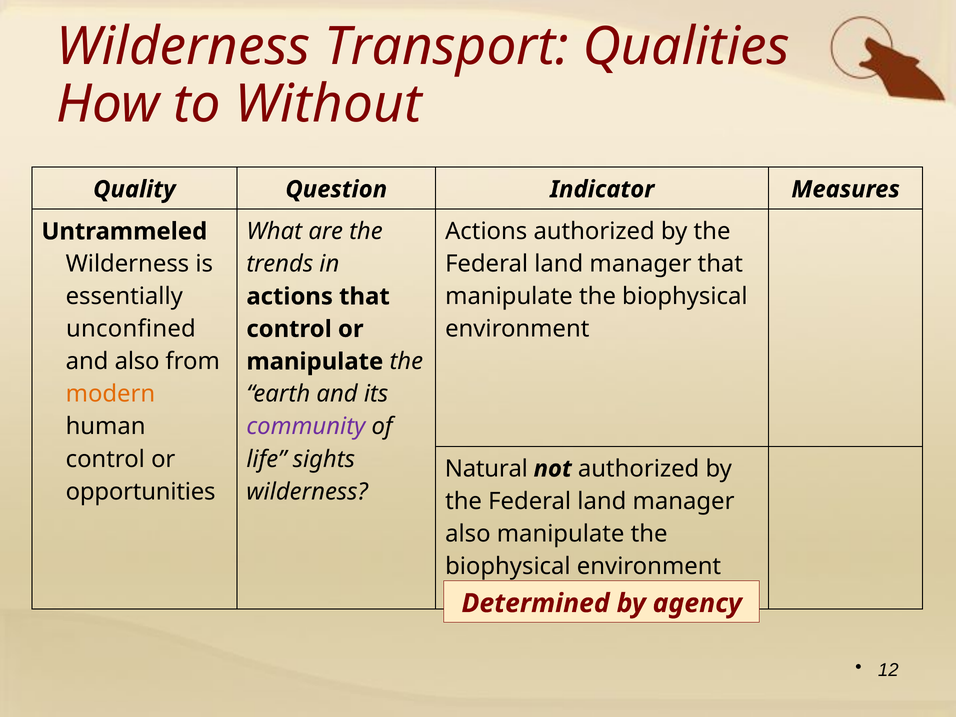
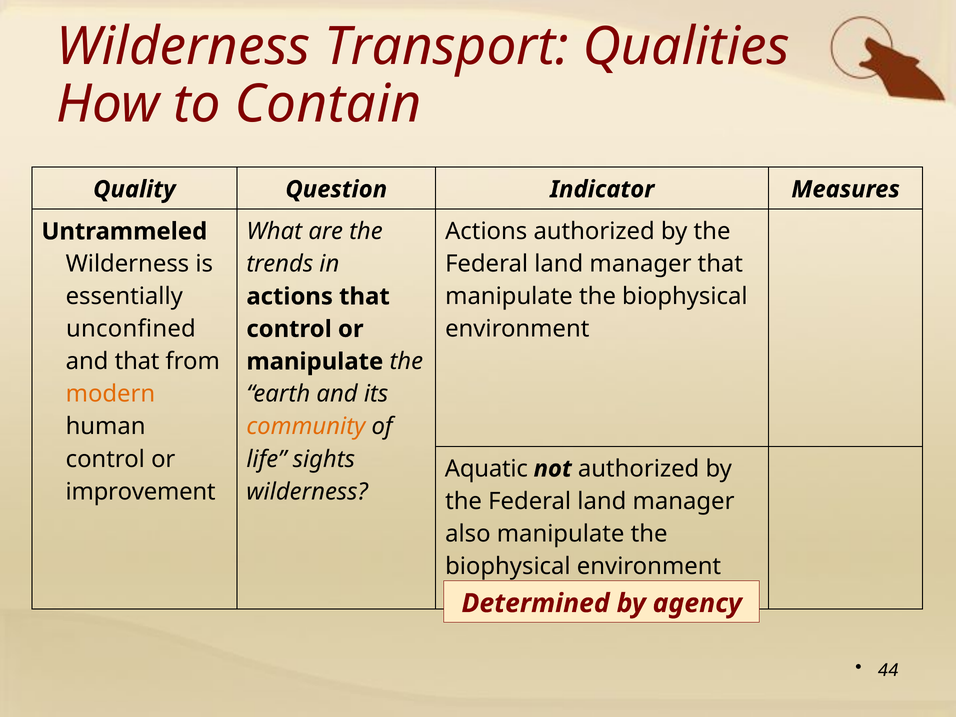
Without: Without -> Contain
and also: also -> that
community colour: purple -> orange
Natural: Natural -> Aquatic
opportunities: opportunities -> improvement
12: 12 -> 44
